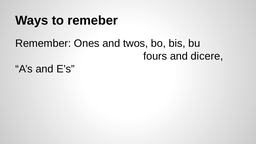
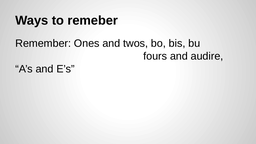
dicere: dicere -> audire
